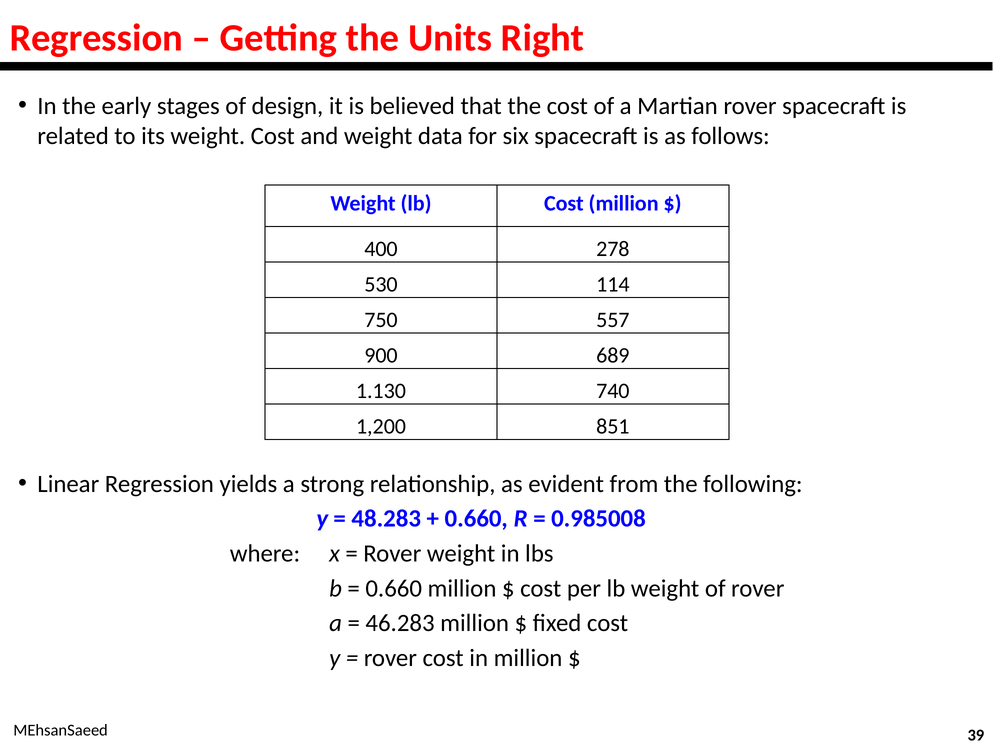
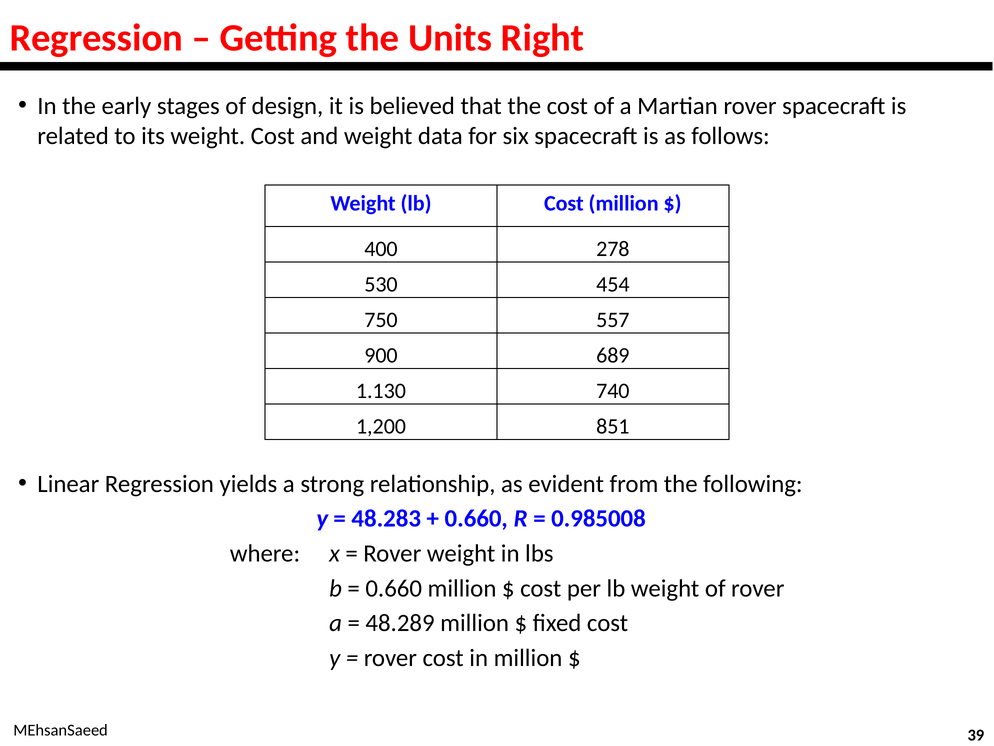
114: 114 -> 454
46.283: 46.283 -> 48.289
